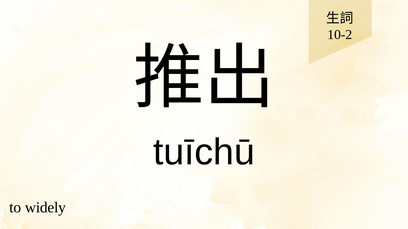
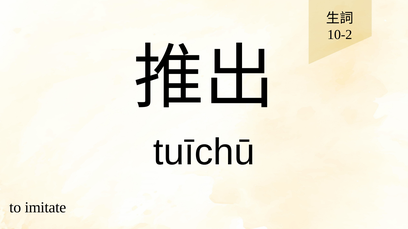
widely: widely -> imitate
